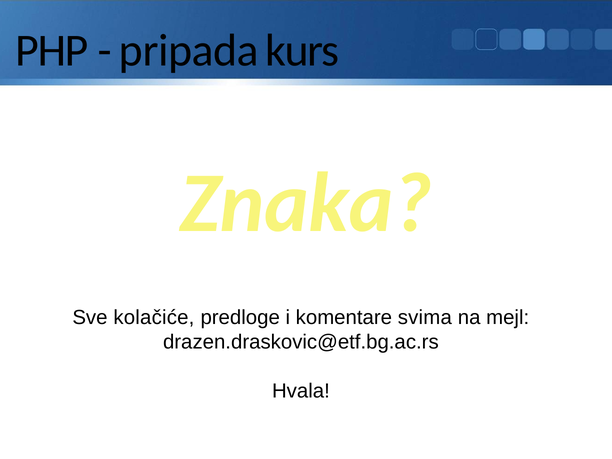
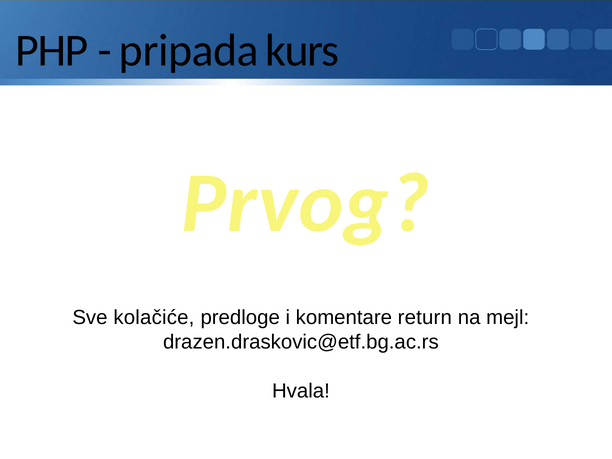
Znaka: Znaka -> Prvog
svima: svima -> return
